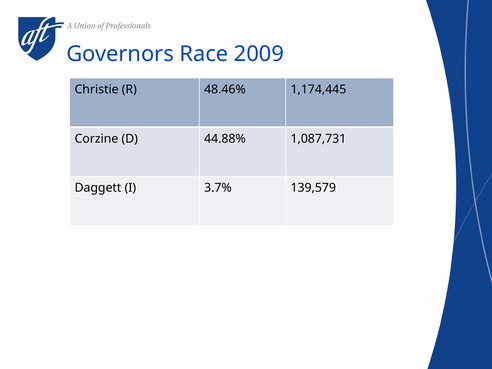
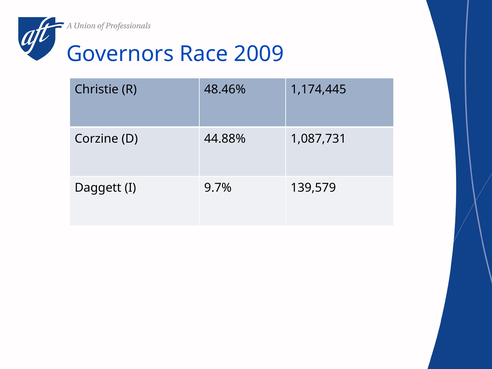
3.7%: 3.7% -> 9.7%
